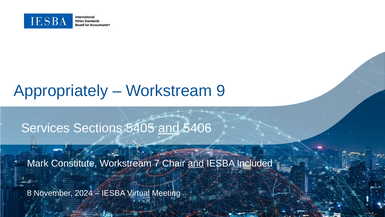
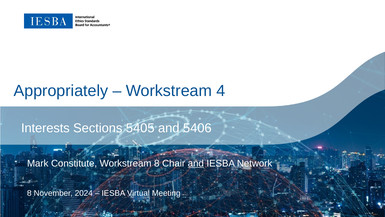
9: 9 -> 4
Services: Services -> Interests
and at (169, 128) underline: present -> none
Workstream 7: 7 -> 8
Included: Included -> Network
